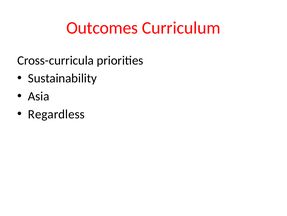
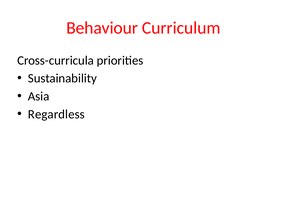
Outcomes: Outcomes -> Behaviour
